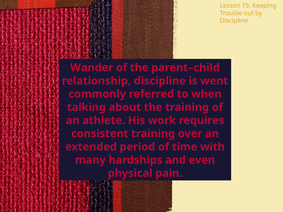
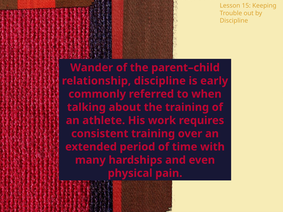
went: went -> early
